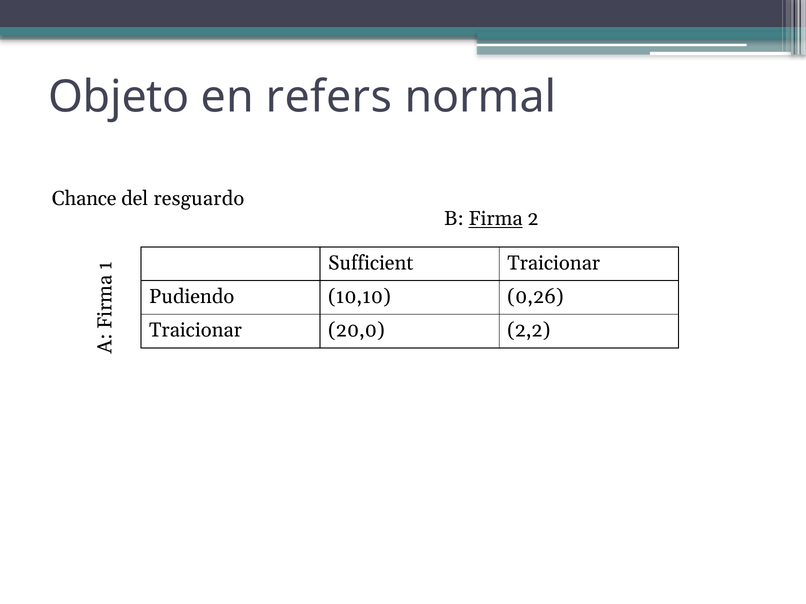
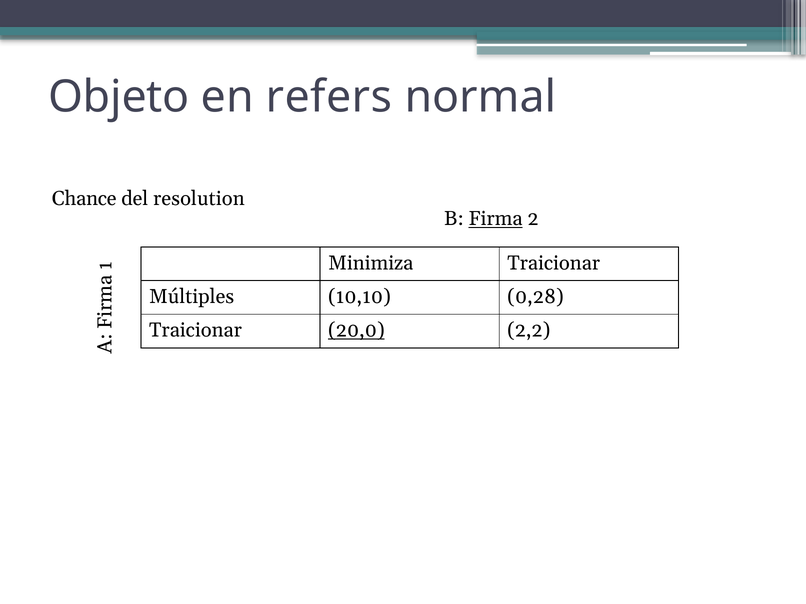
resguardo: resguardo -> resolution
Sufficient: Sufficient -> Minimiza
Pudiendo: Pudiendo -> Múltiples
0,26: 0,26 -> 0,28
20,0 underline: none -> present
